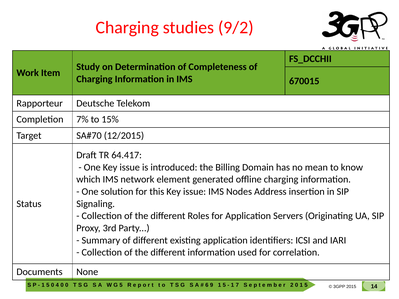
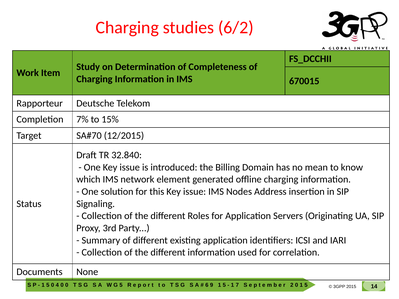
9/2: 9/2 -> 6/2
64.417: 64.417 -> 32.840
